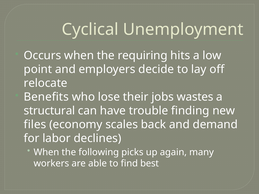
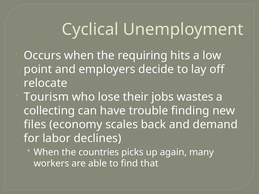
Benefits: Benefits -> Tourism
structural: structural -> collecting
following: following -> countries
best: best -> that
